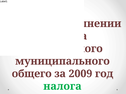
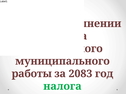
общего: общего -> работы
2009: 2009 -> 2083
